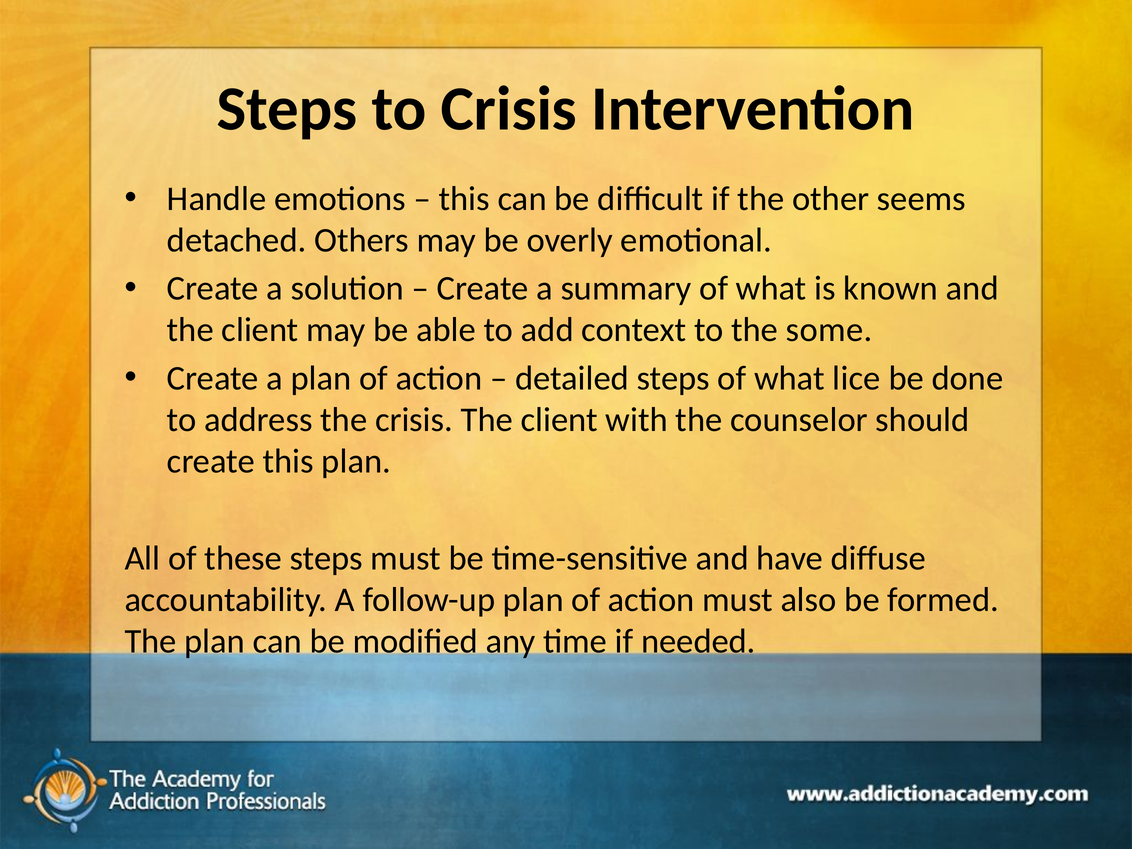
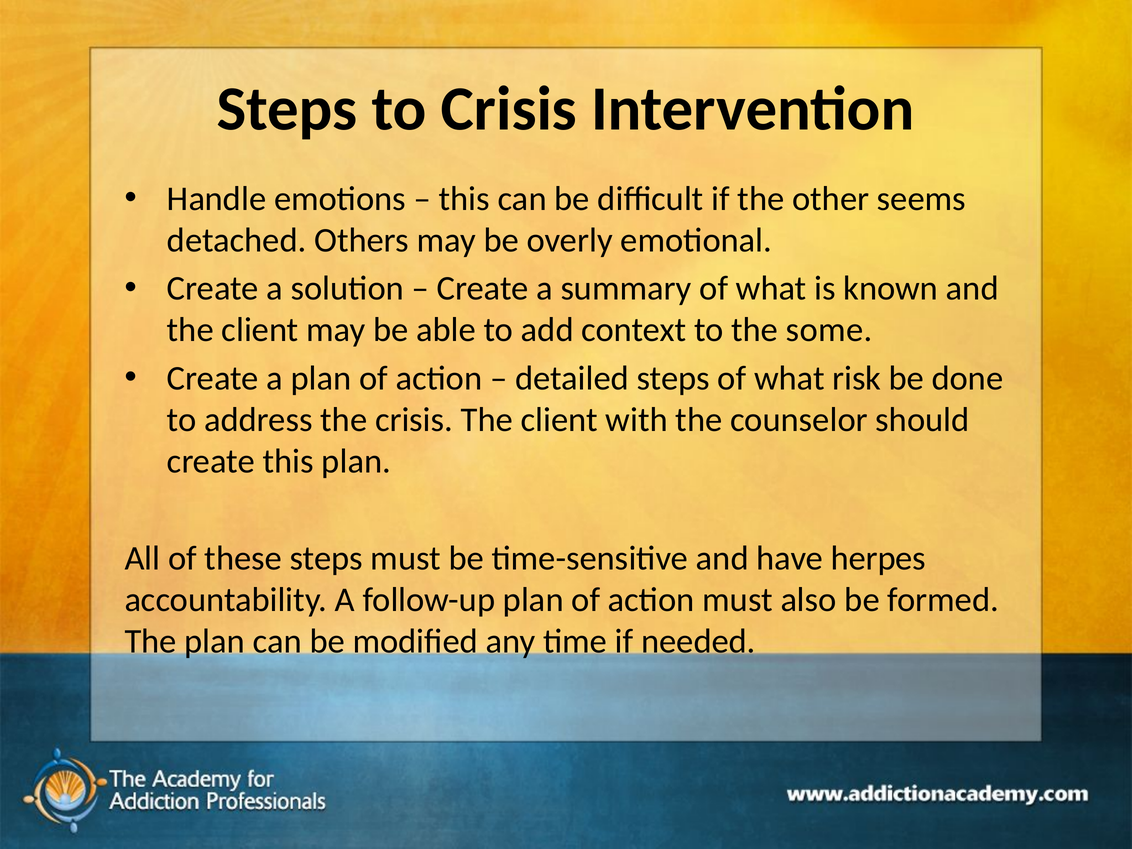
lice: lice -> risk
diffuse: diffuse -> herpes
